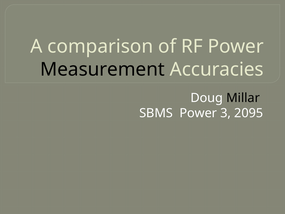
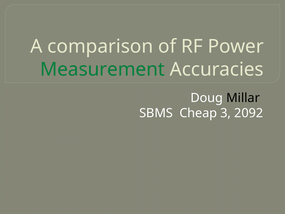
Measurement colour: black -> green
SBMS Power: Power -> Cheap
2095: 2095 -> 2092
